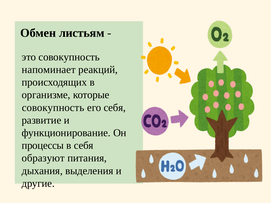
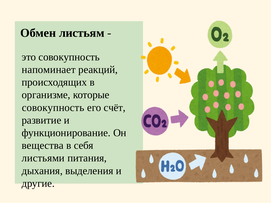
его себя: себя -> счёт
процессы: процессы -> вещества
образуют: образуют -> листьями
